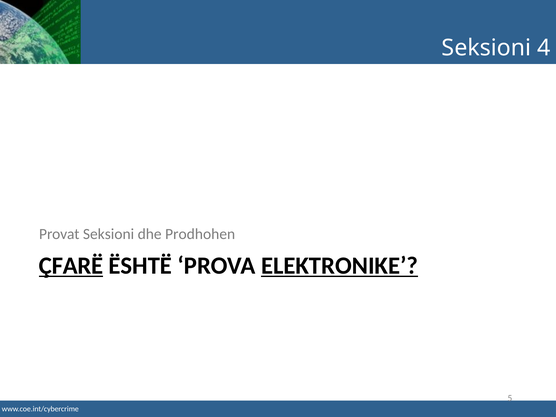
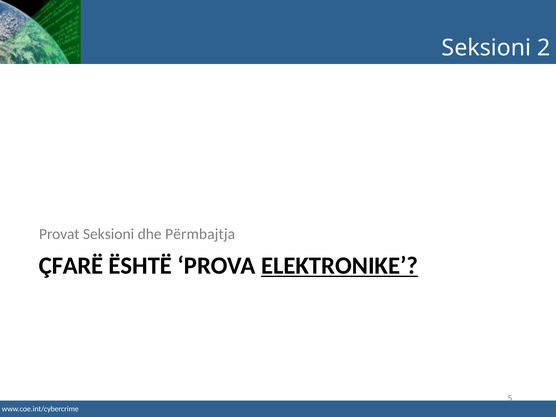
4: 4 -> 2
Prodhohen: Prodhohen -> Përmbajtja
ÇFARË underline: present -> none
